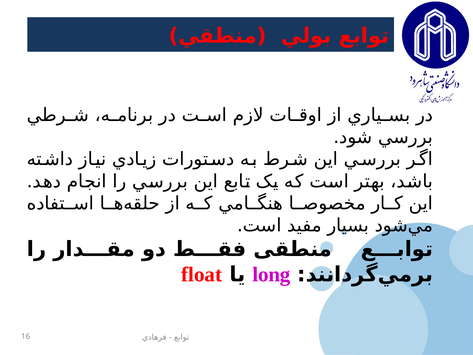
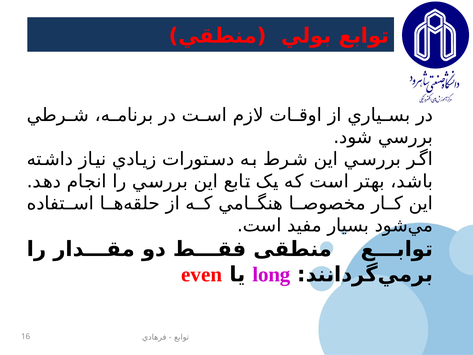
float: float -> even
